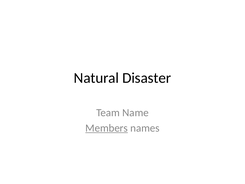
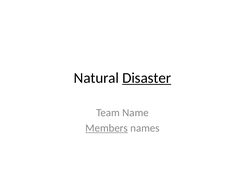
Disaster underline: none -> present
